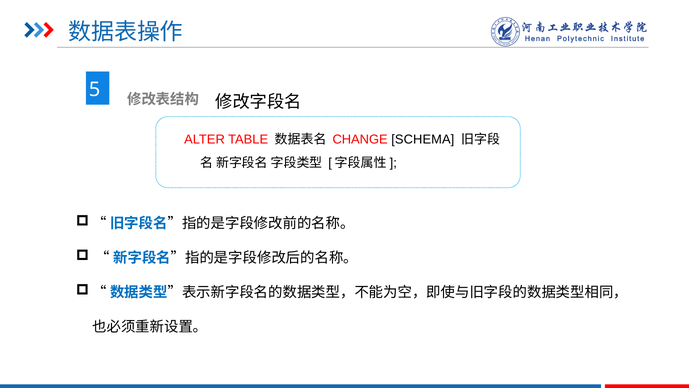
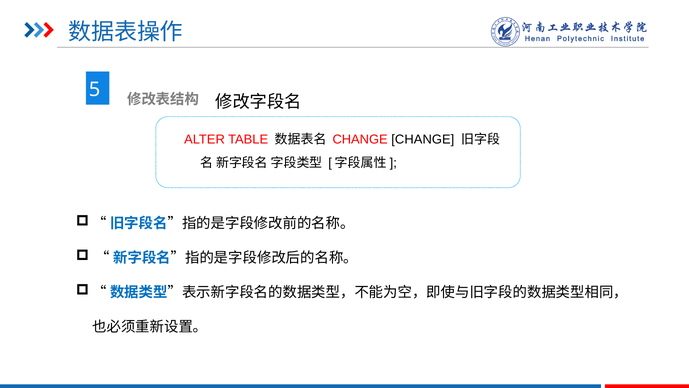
CHANGE SCHEMA: SCHEMA -> CHANGE
